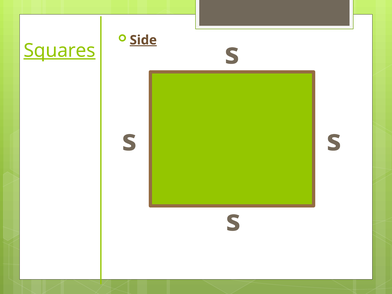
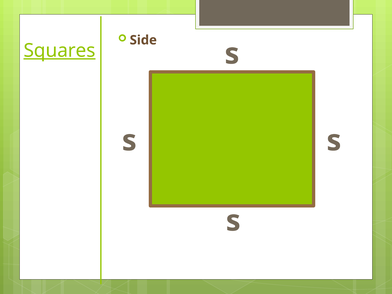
Side underline: present -> none
